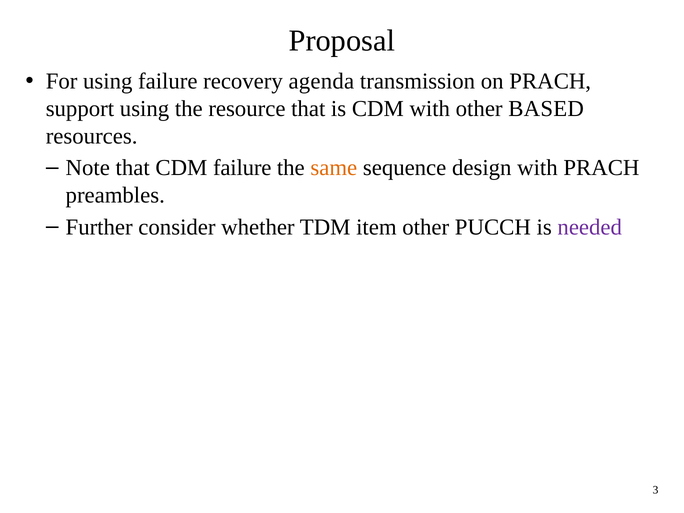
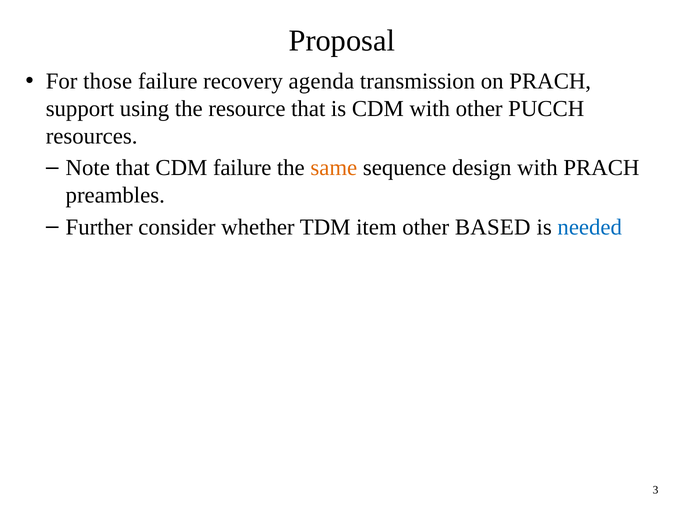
For using: using -> those
BASED: BASED -> PUCCH
PUCCH: PUCCH -> BASED
needed colour: purple -> blue
